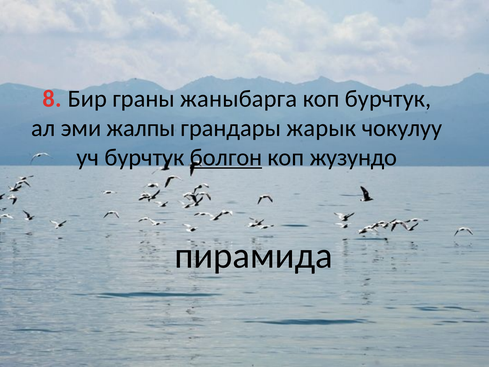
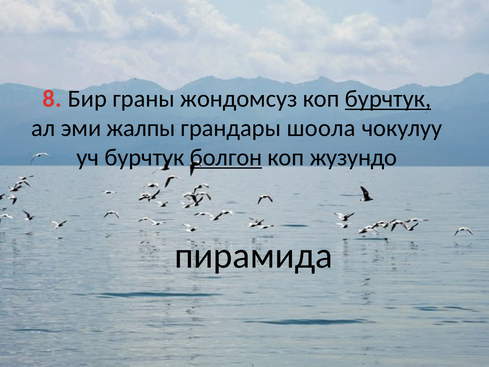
жаныбарга: жаныбарга -> жондомсуз
бурчтук at (388, 99) underline: none -> present
жарык: жарык -> шоола
